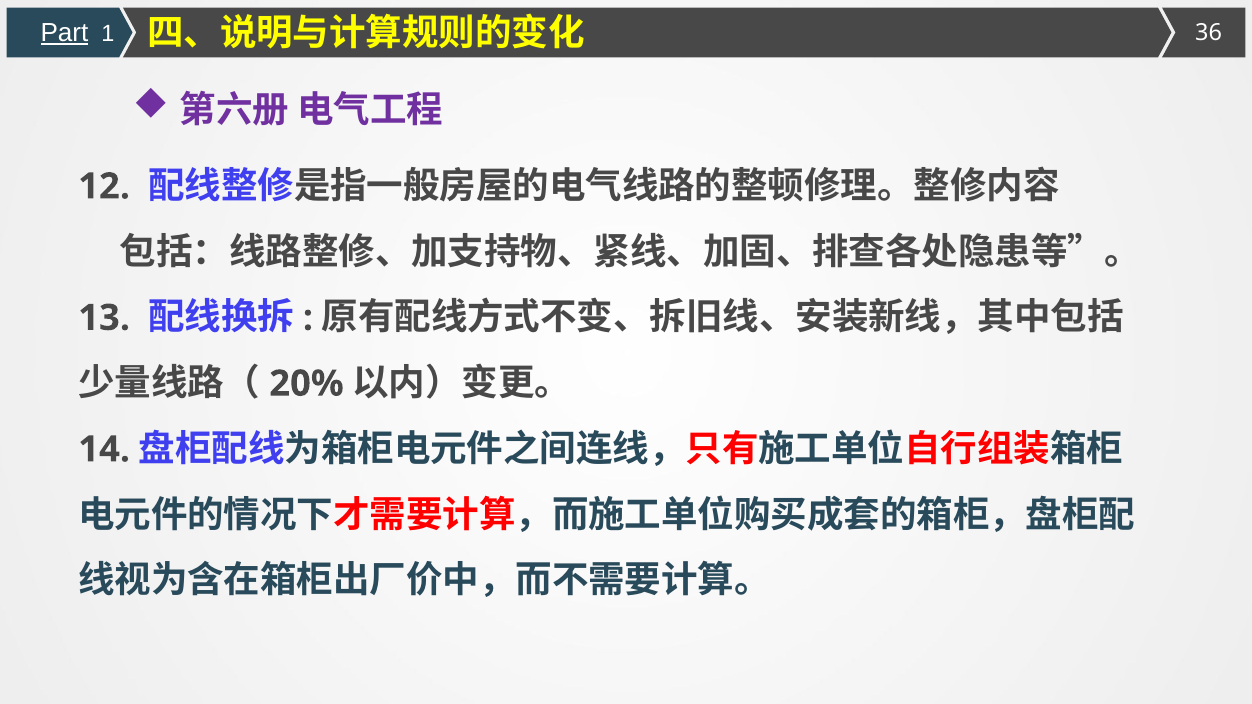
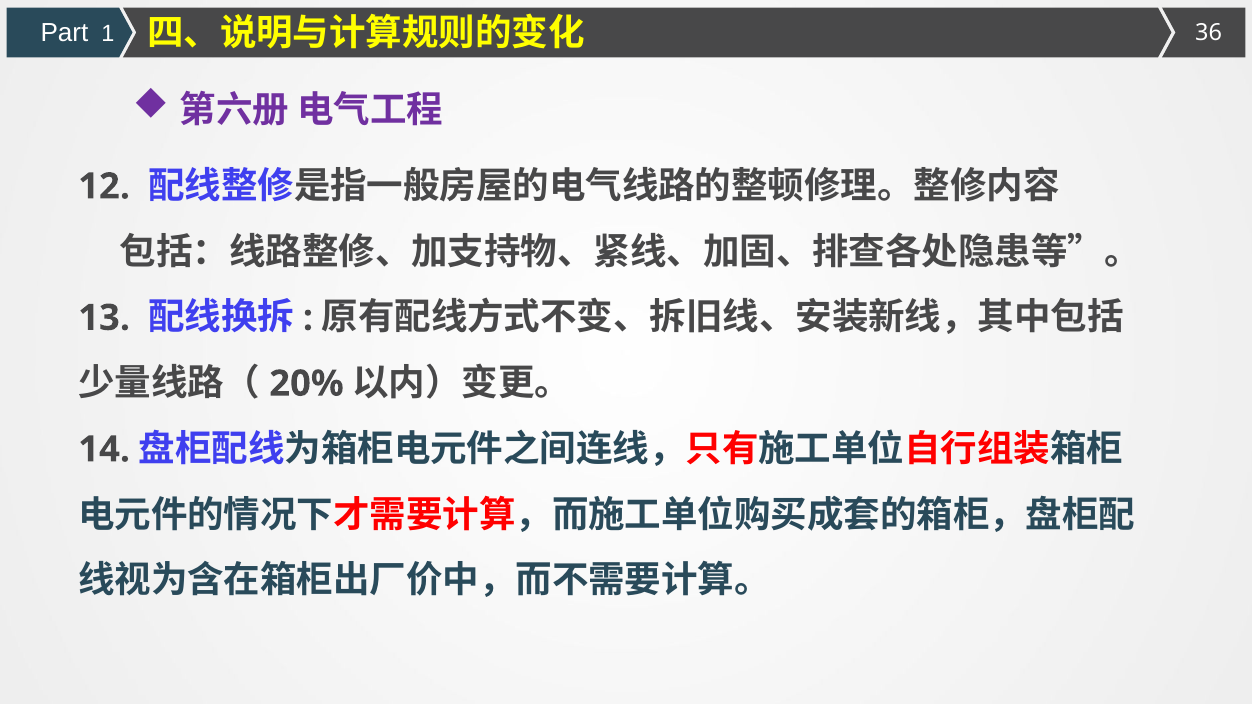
Part underline: present -> none
